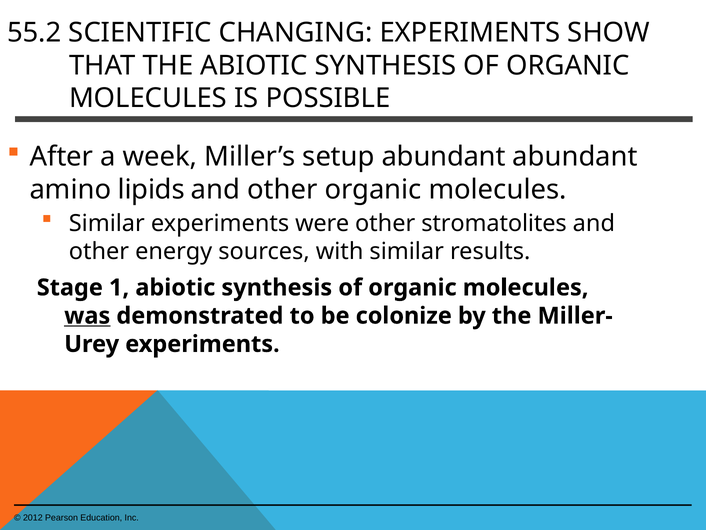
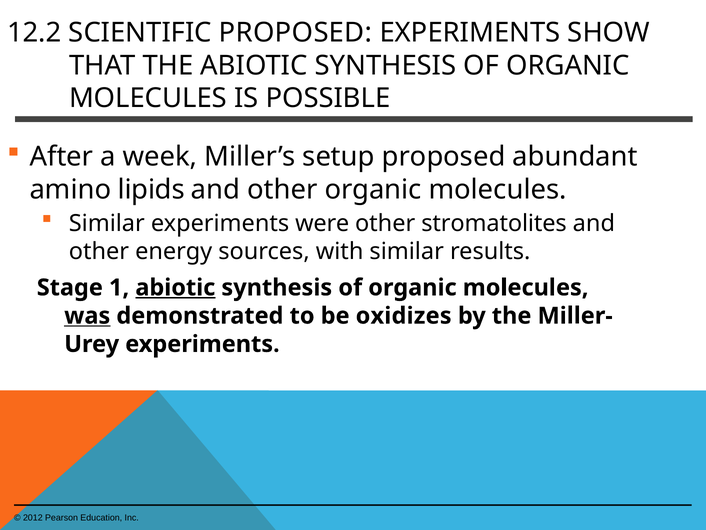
55.2: 55.2 -> 12.2
SCIENTIFIC CHANGING: CHANGING -> PROPOSED
setup abundant: abundant -> proposed
abiotic at (175, 287) underline: none -> present
colonize: colonize -> oxidizes
